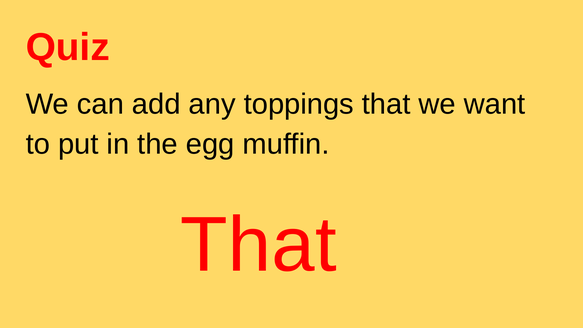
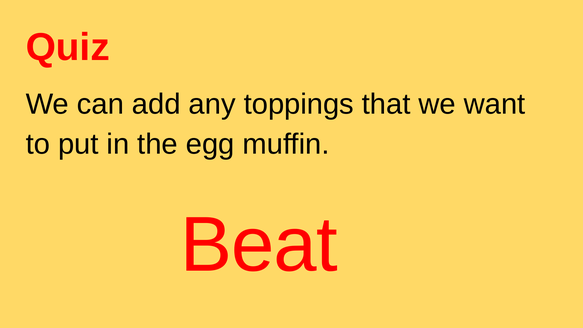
That at (258, 245): That -> Beat
